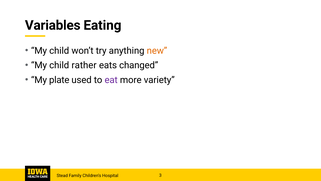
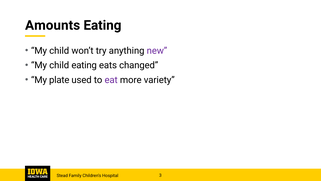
Variables: Variables -> Amounts
new colour: orange -> purple
child rather: rather -> eating
